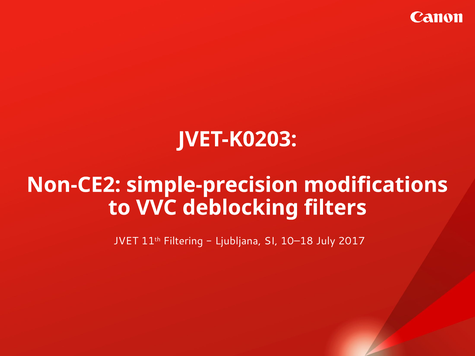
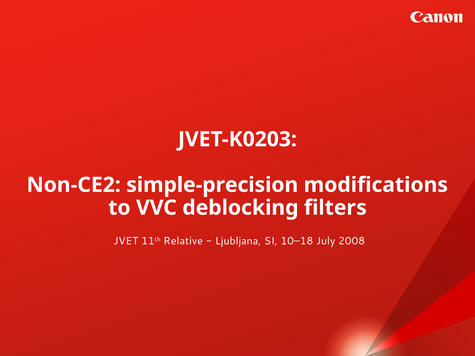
Filtering: Filtering -> Relative
2017: 2017 -> 2008
